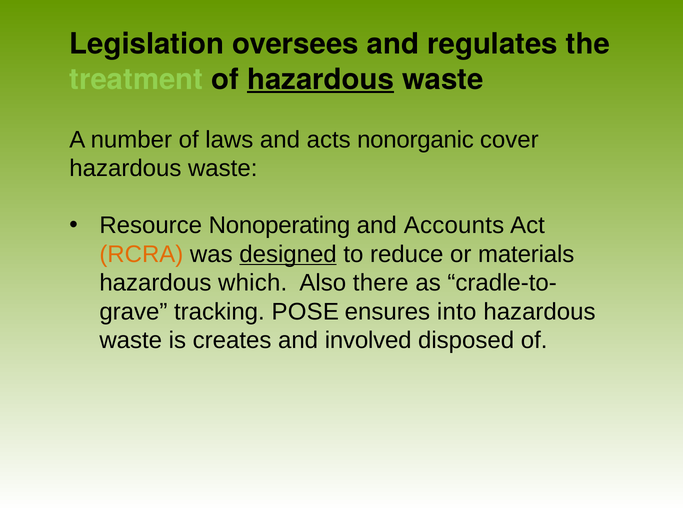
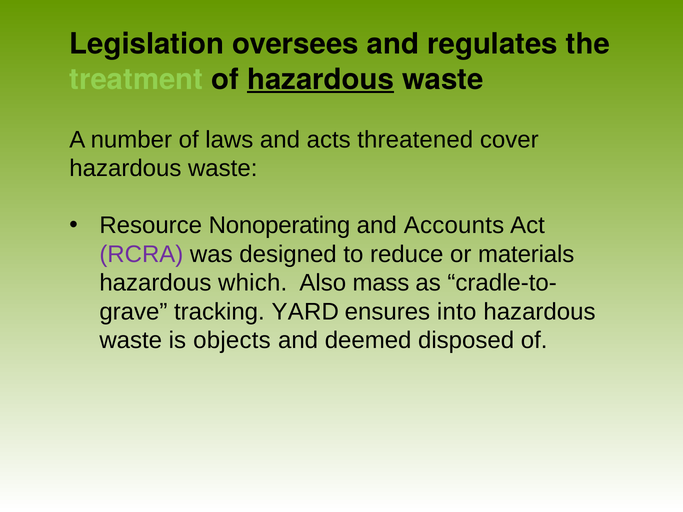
nonorganic: nonorganic -> threatened
RCRA colour: orange -> purple
designed underline: present -> none
there: there -> mass
POSE: POSE -> YARD
creates: creates -> objects
involved: involved -> deemed
